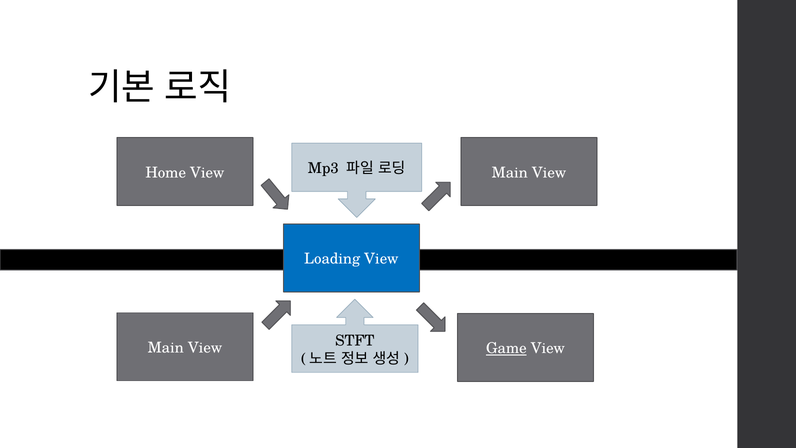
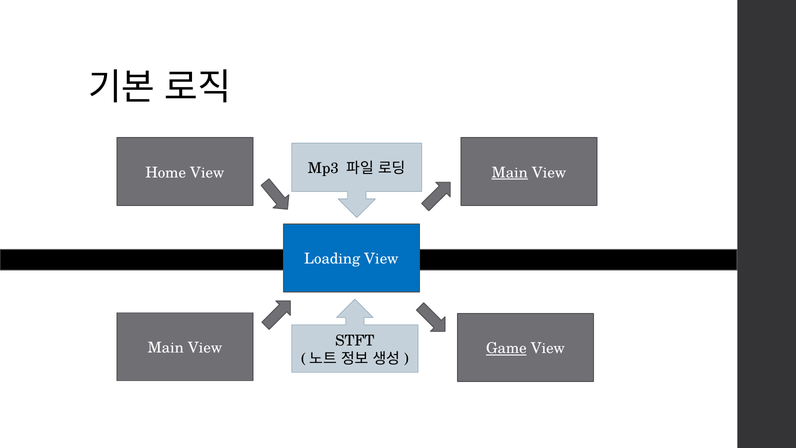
Main at (510, 173) underline: none -> present
